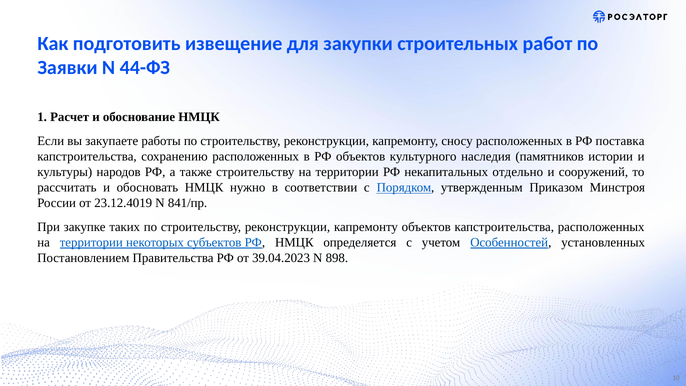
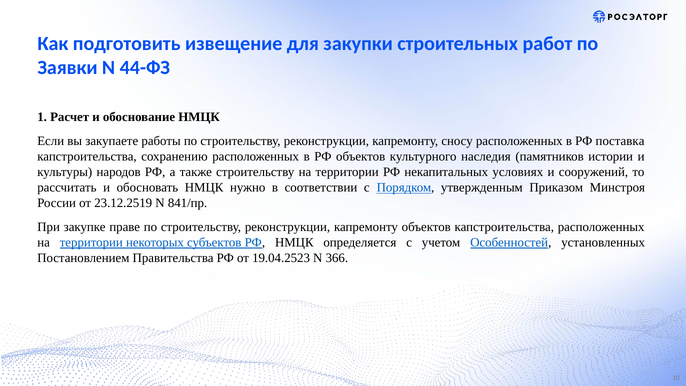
отдельно: отдельно -> условиях
23.12.4019: 23.12.4019 -> 23.12.2519
таких: таких -> праве
39.04.2023: 39.04.2023 -> 19.04.2523
898: 898 -> 366
